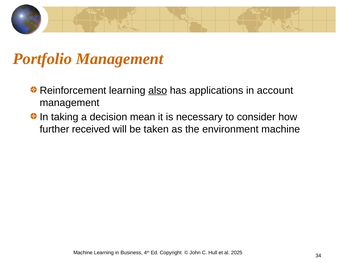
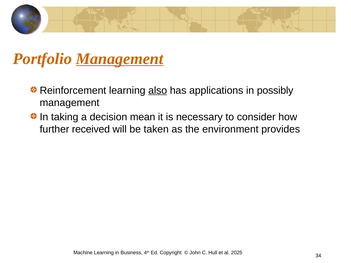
Management at (120, 59) underline: none -> present
account: account -> possibly
environment machine: machine -> provides
